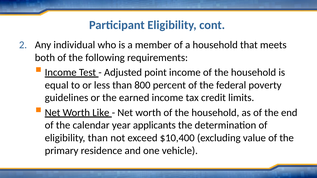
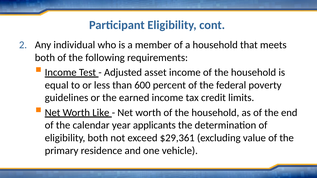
point: point -> asset
800: 800 -> 600
eligibility than: than -> both
$10,400: $10,400 -> $29,361
